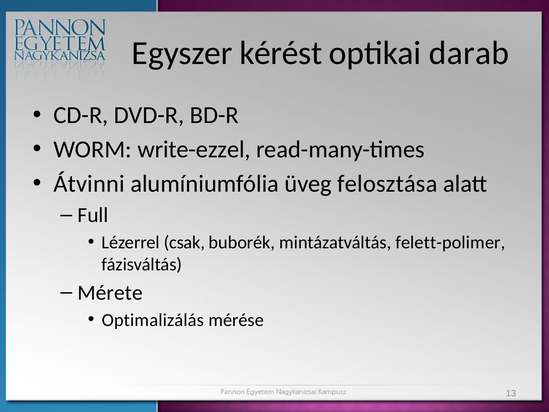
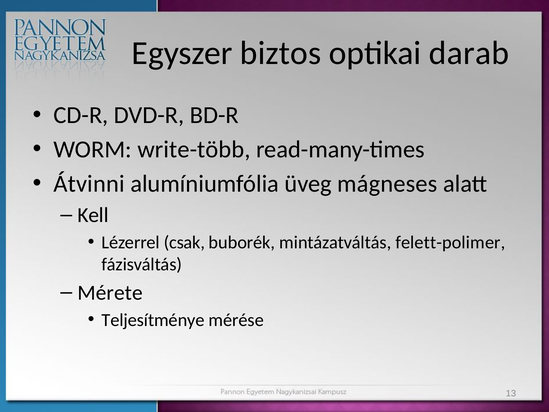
kérést: kérést -> biztos
write-ezzel: write-ezzel -> write-több
felosztása: felosztása -> mágneses
Full: Full -> Kell
Optimalizálás: Optimalizálás -> Teljesítménye
